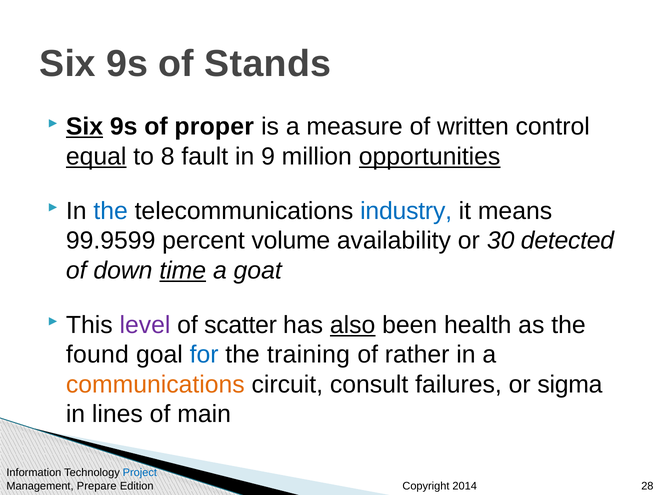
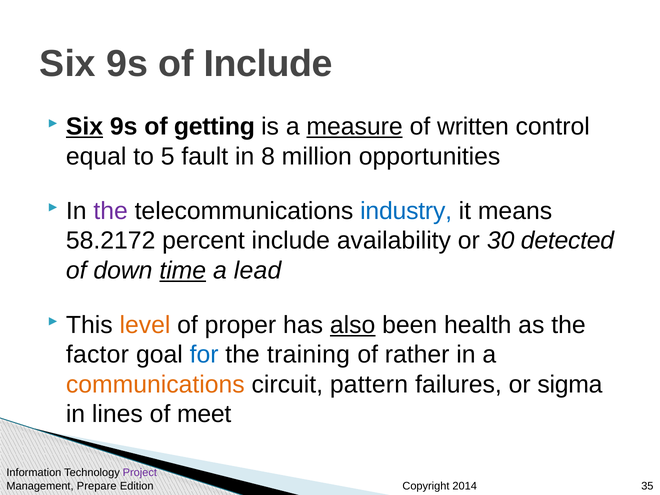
of Stands: Stands -> Include
proper: proper -> getting
measure underline: none -> present
equal underline: present -> none
8: 8 -> 5
9: 9 -> 8
opportunities underline: present -> none
the at (111, 211) colour: blue -> purple
99.9599: 99.9599 -> 58.2172
percent volume: volume -> include
goat: goat -> lead
level colour: purple -> orange
scatter: scatter -> proper
found: found -> factor
consult: consult -> pattern
main: main -> meet
Project colour: blue -> purple
28: 28 -> 35
